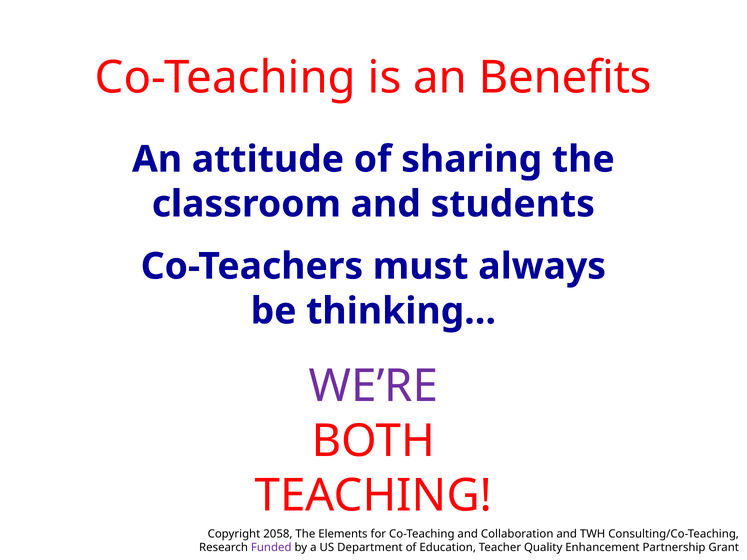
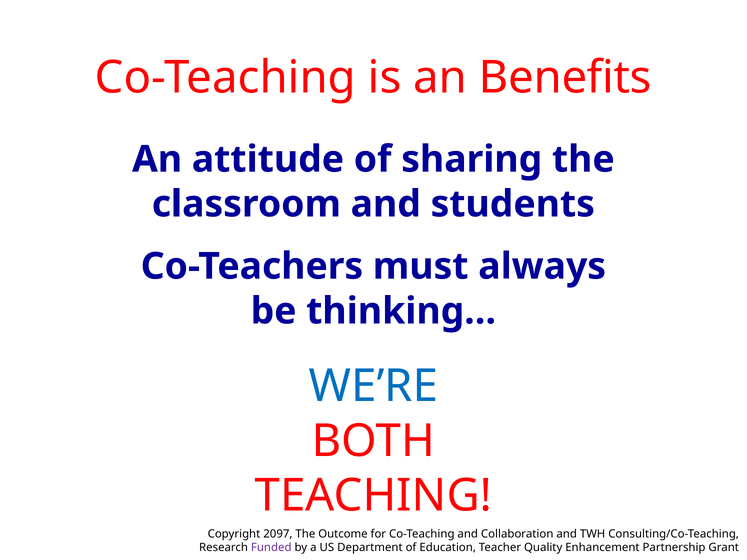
WE’RE colour: purple -> blue
2058: 2058 -> 2097
Elements: Elements -> Outcome
